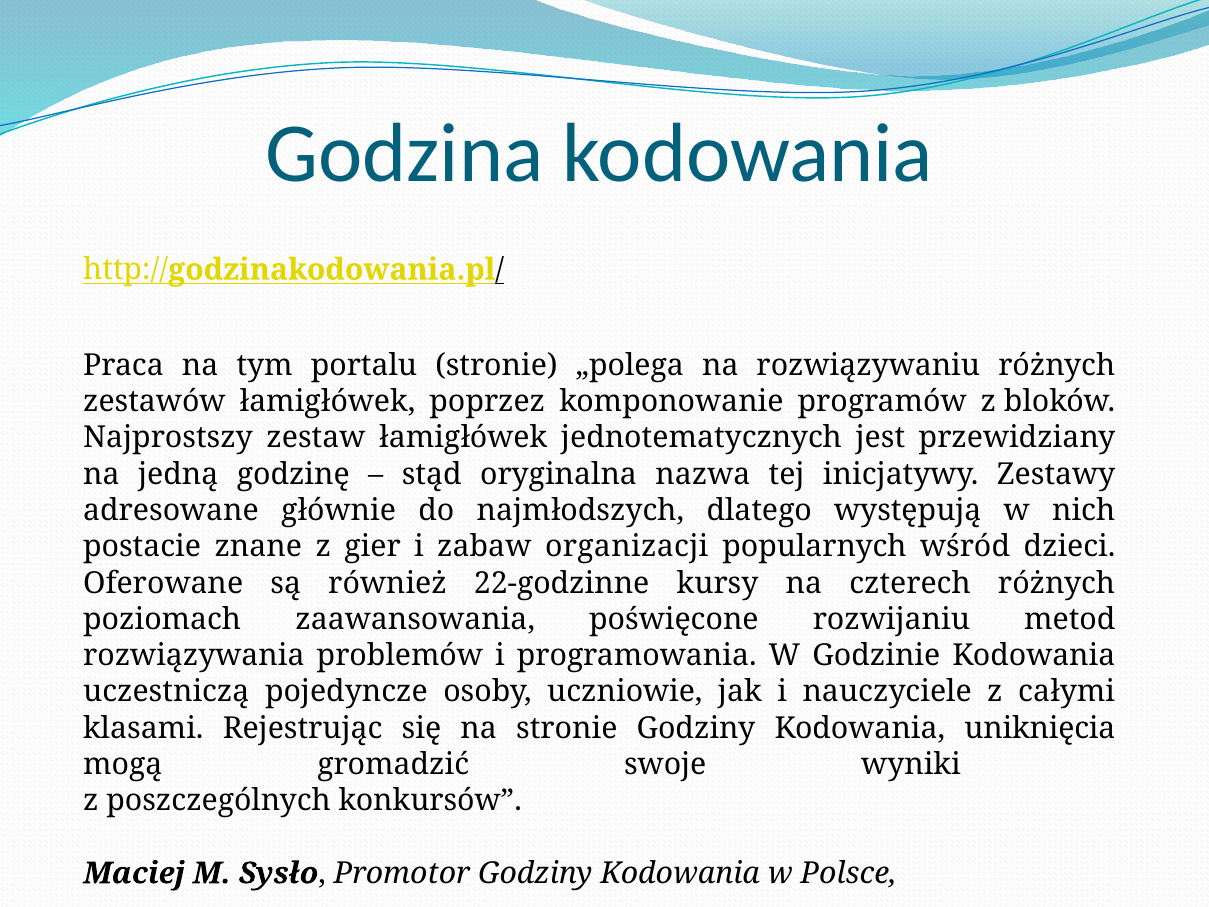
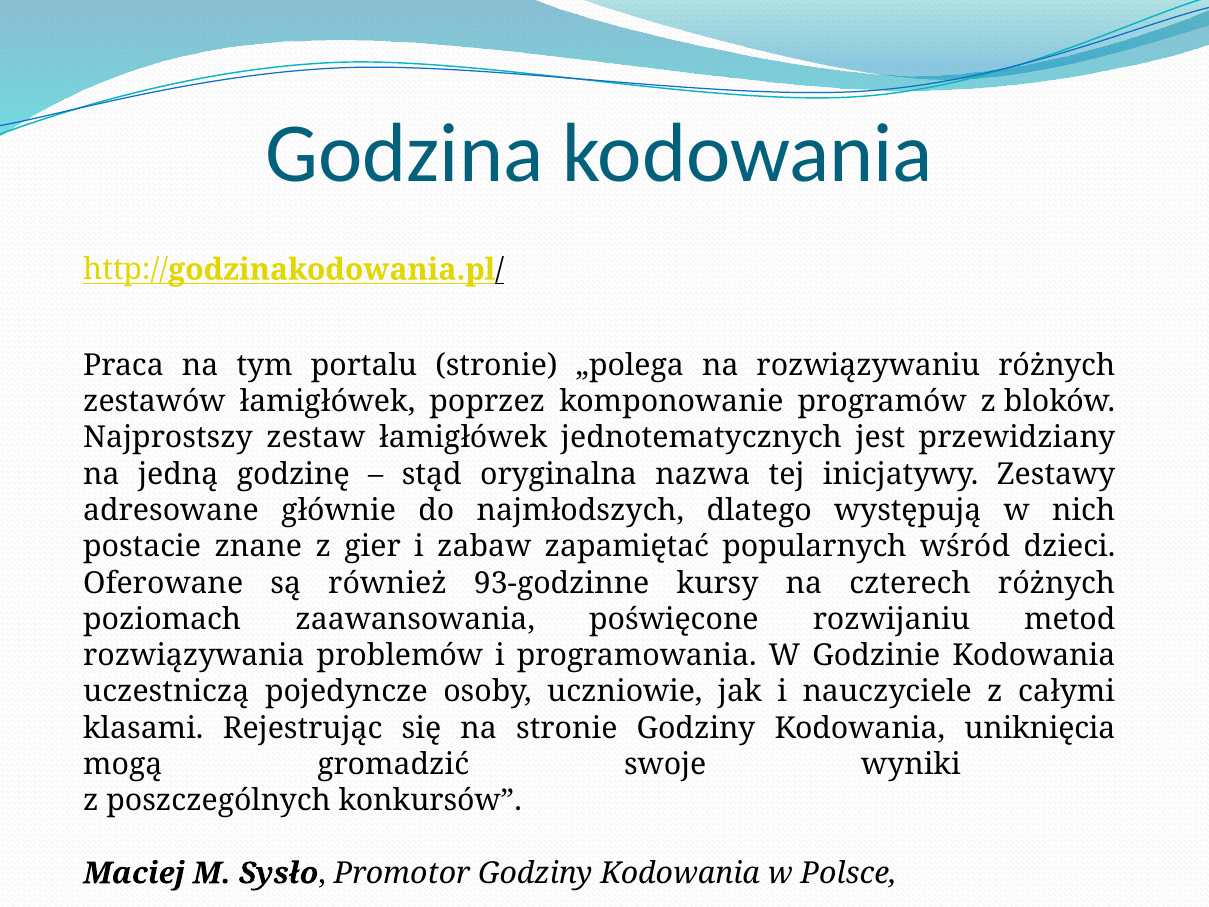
organizacji: organizacji -> zapamiętać
22-godzinne: 22-godzinne -> 93-godzinne
